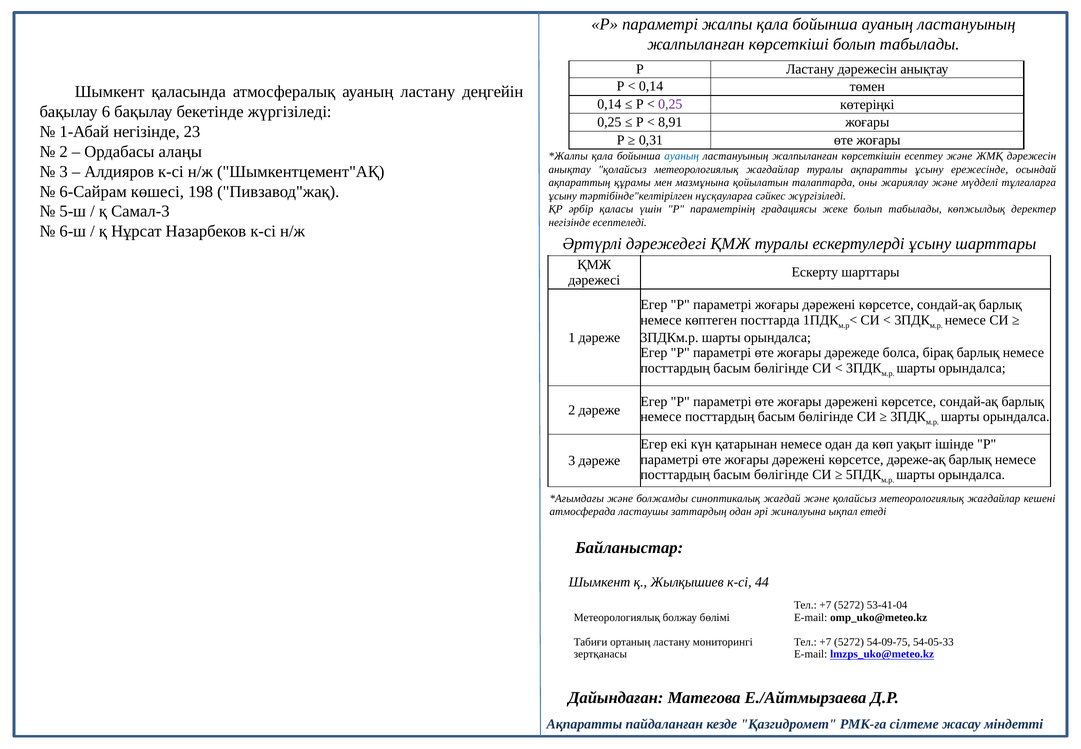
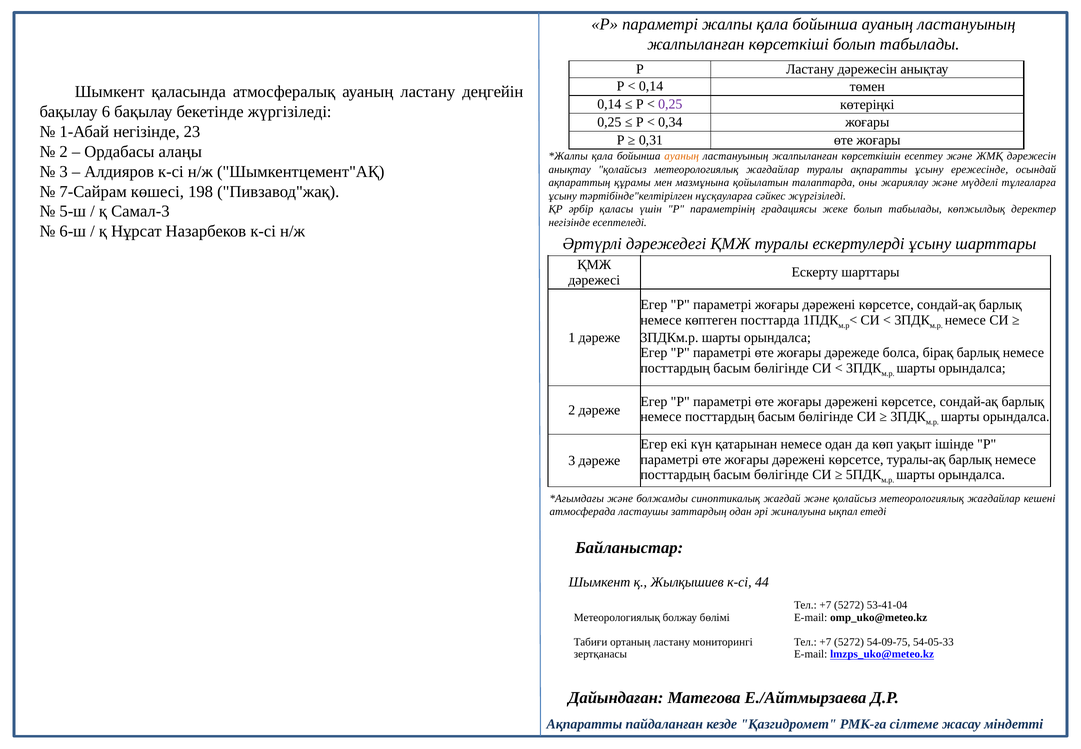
8,91: 8,91 -> 0,34
ауаның at (682, 156) colour: blue -> orange
6-Сайрам: 6-Сайрам -> 7-Сайрам
дәреже-ақ: дәреже-ақ -> туралы-ақ
